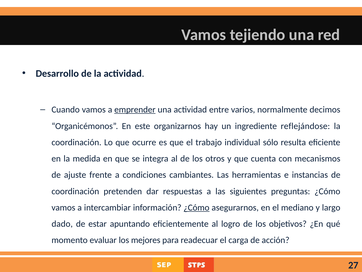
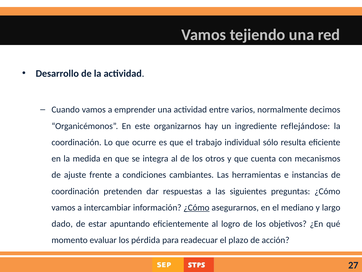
emprender underline: present -> none
mejores: mejores -> pérdida
carga: carga -> plazo
